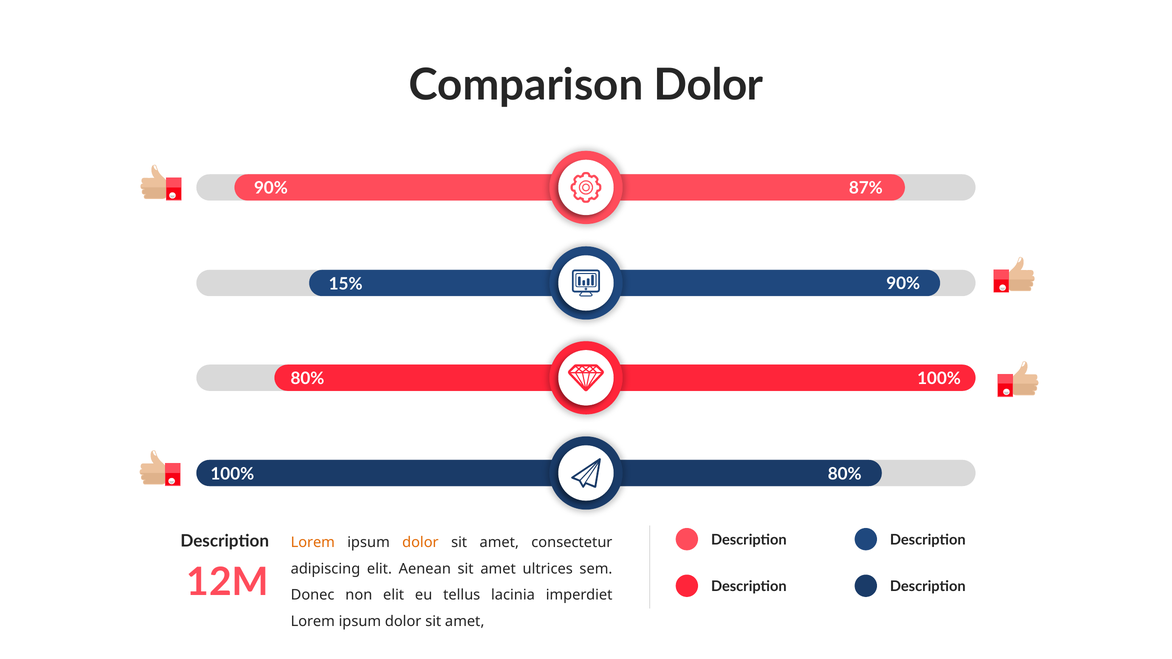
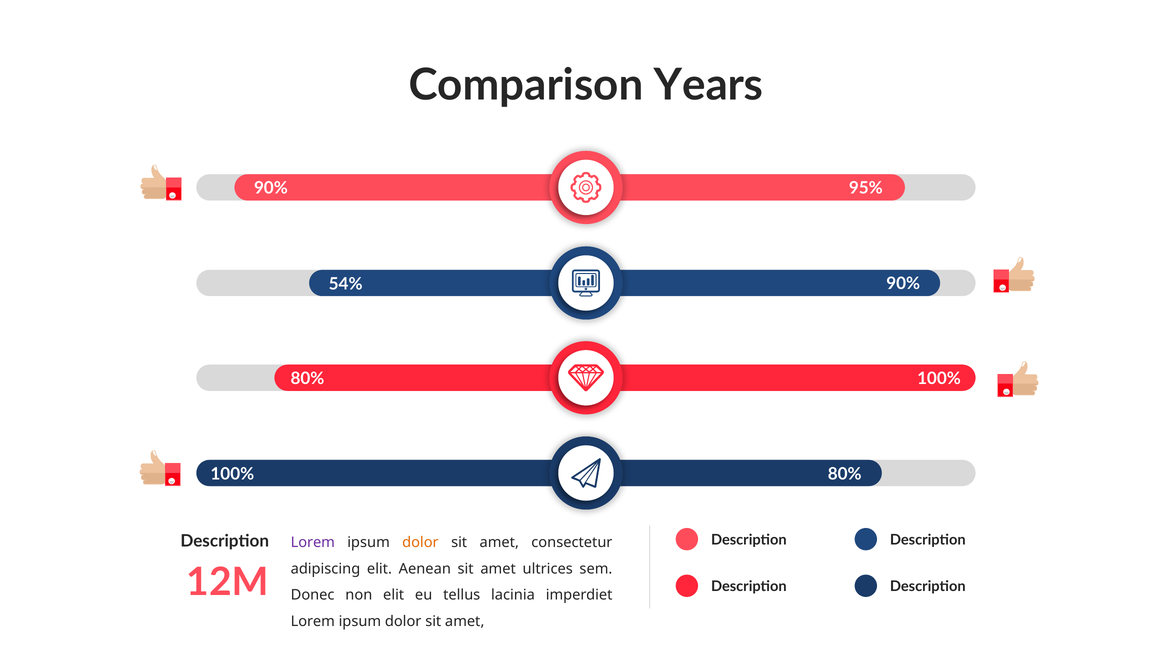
Comparison Dolor: Dolor -> Years
87%: 87% -> 95%
15%: 15% -> 54%
Lorem at (313, 543) colour: orange -> purple
